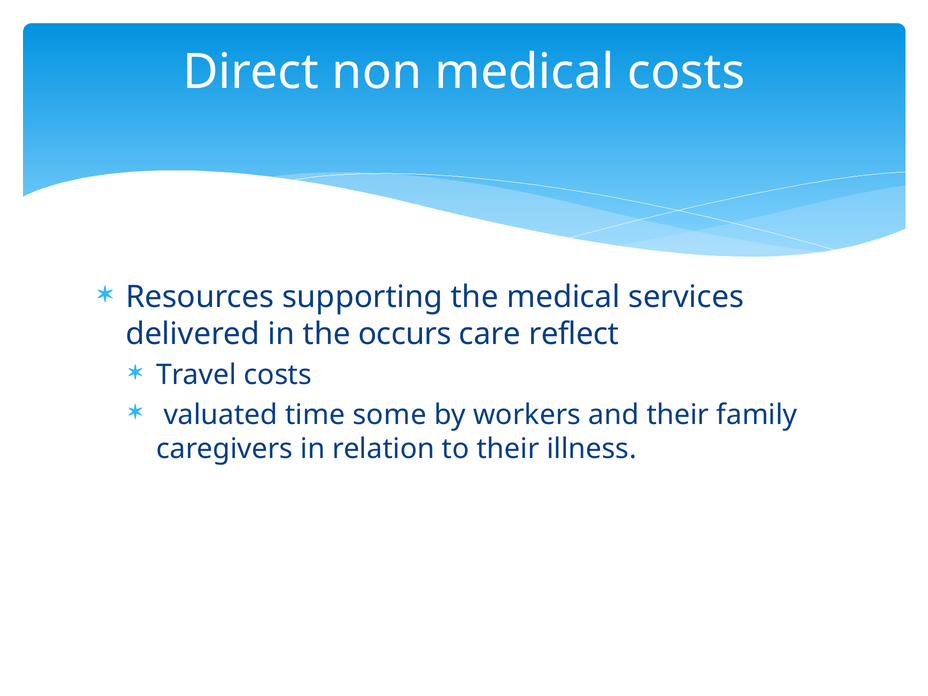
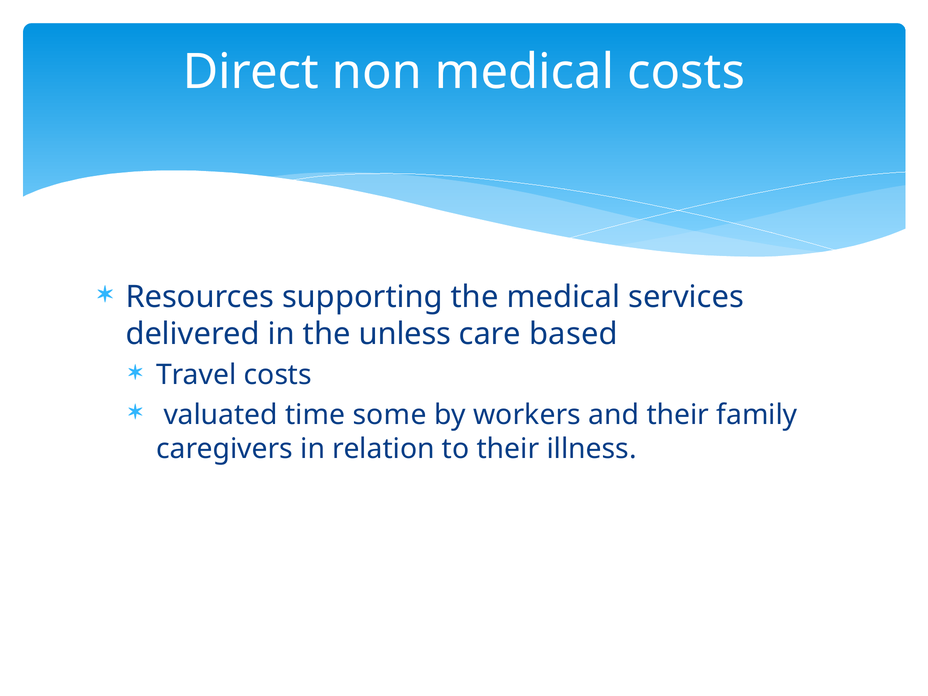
occurs: occurs -> unless
reflect: reflect -> based
